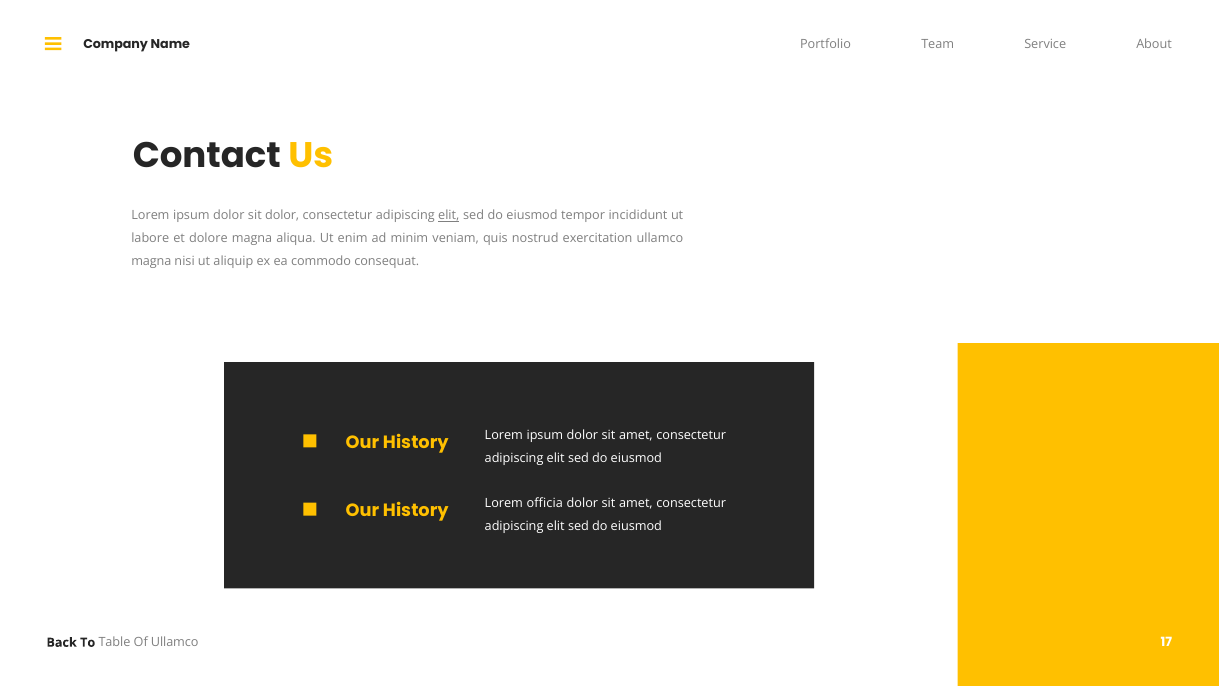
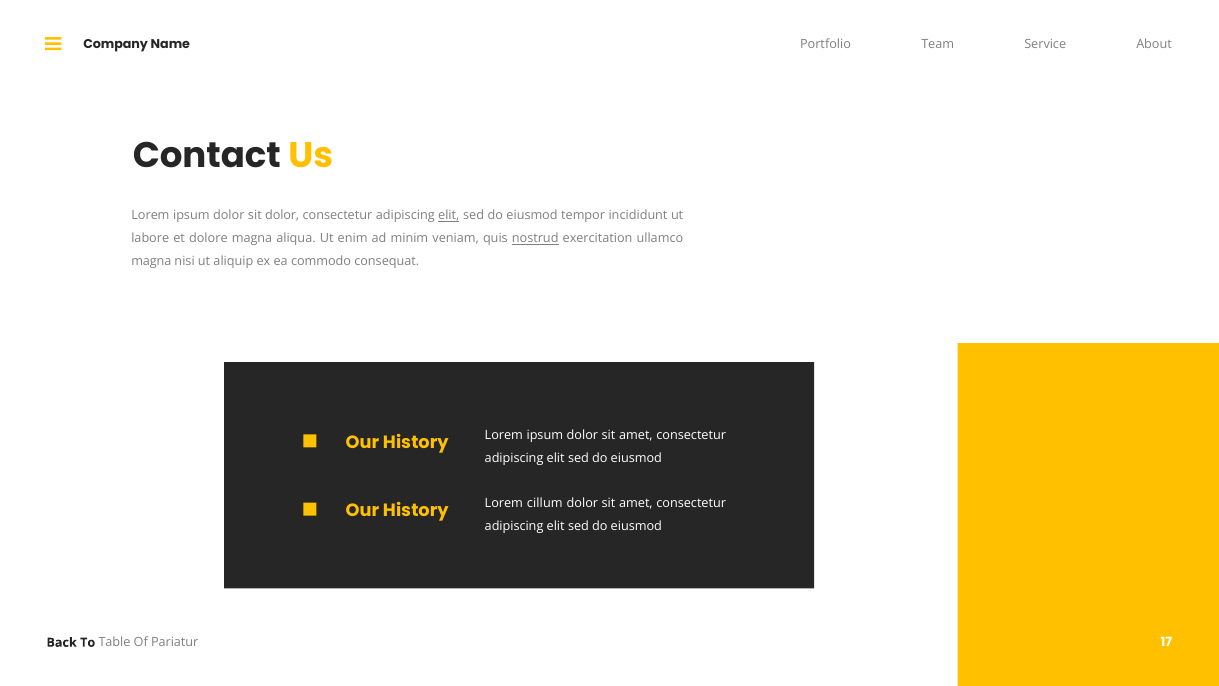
nostrud underline: none -> present
officia: officia -> cillum
Of Ullamco: Ullamco -> Pariatur
